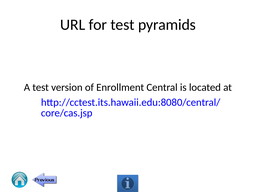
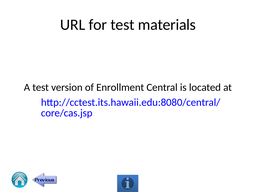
pyramids: pyramids -> materials
